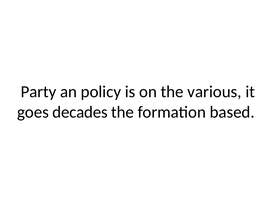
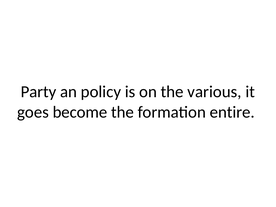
decades: decades -> become
based: based -> entire
